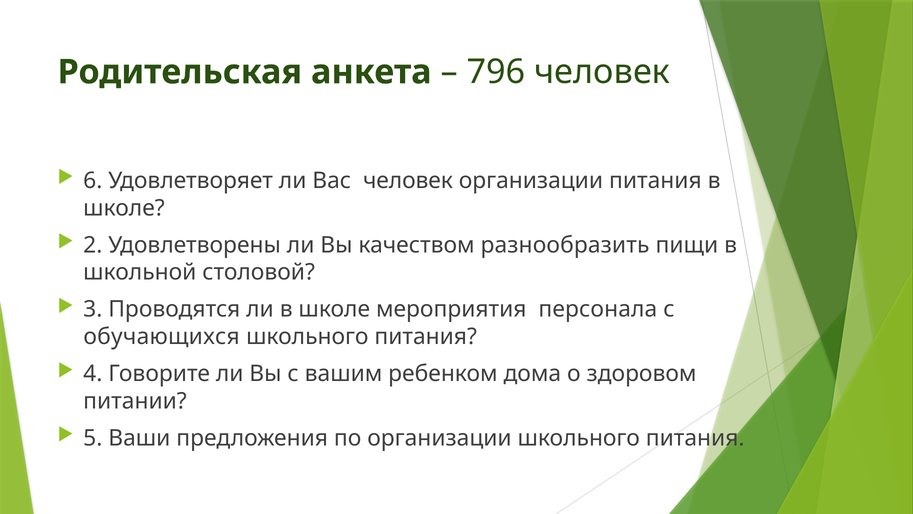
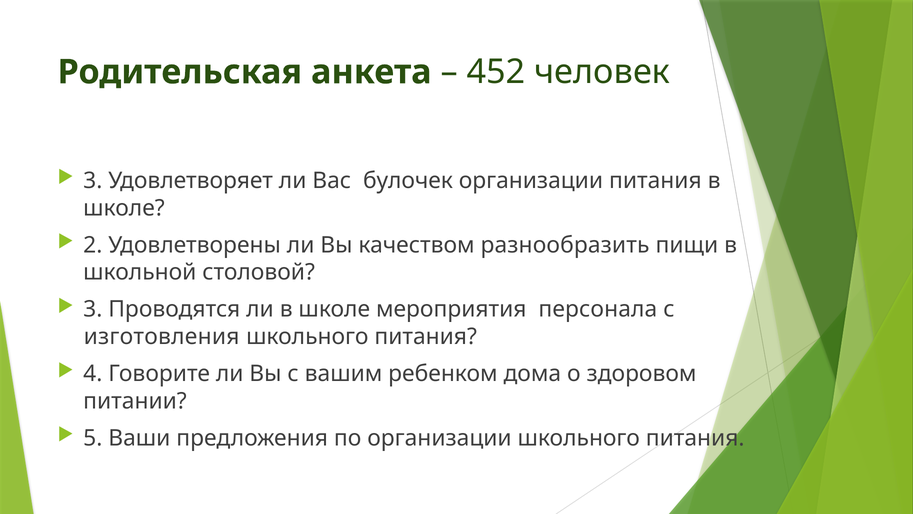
796: 796 -> 452
6 at (93, 181): 6 -> 3
Вас человек: человек -> булочек
обучающихся: обучающихся -> изготовления
